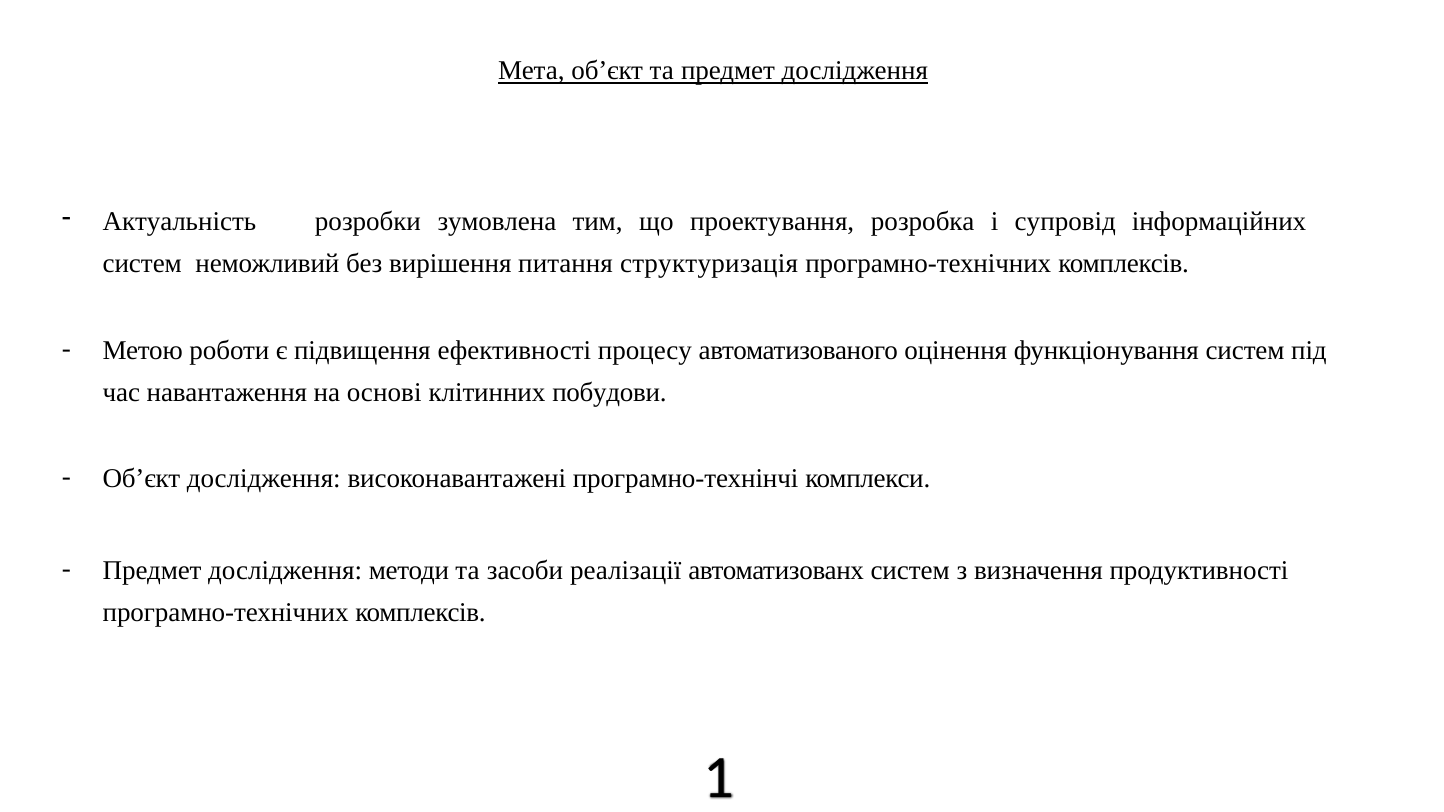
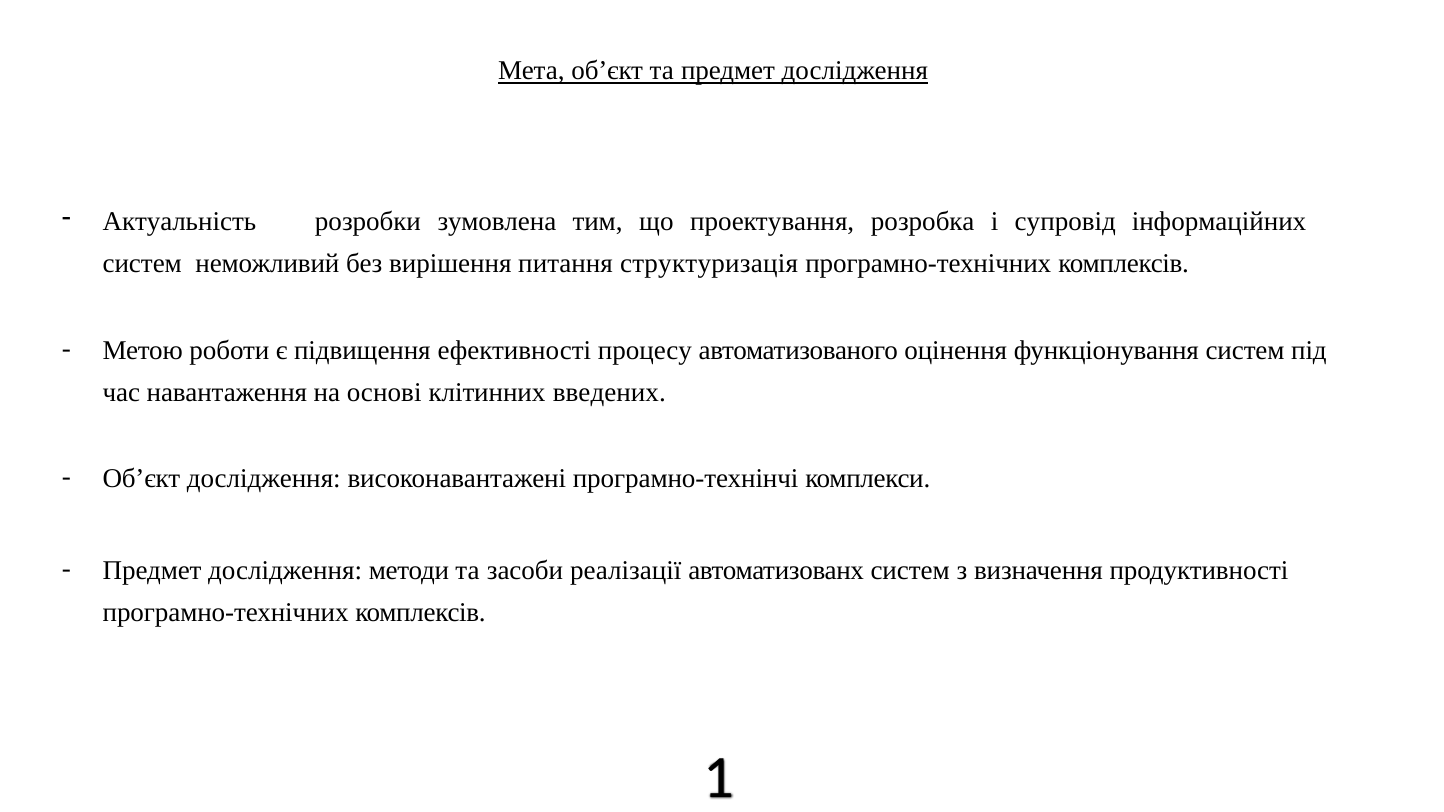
побудови: побудови -> введених
